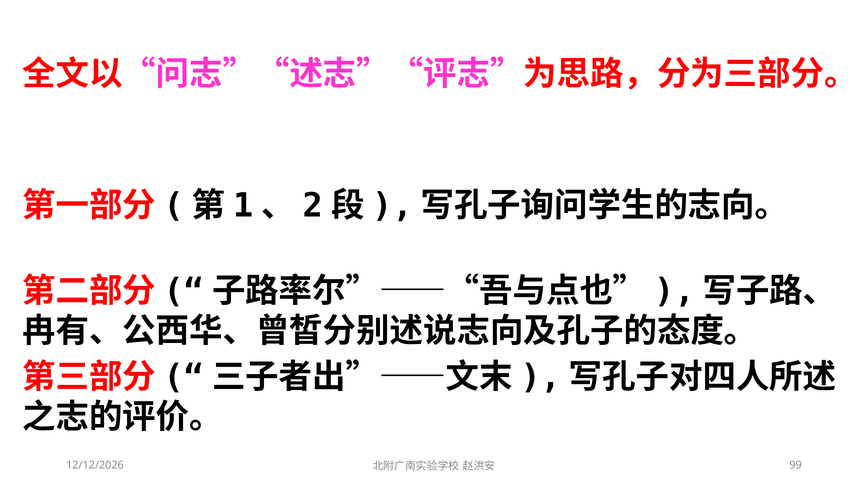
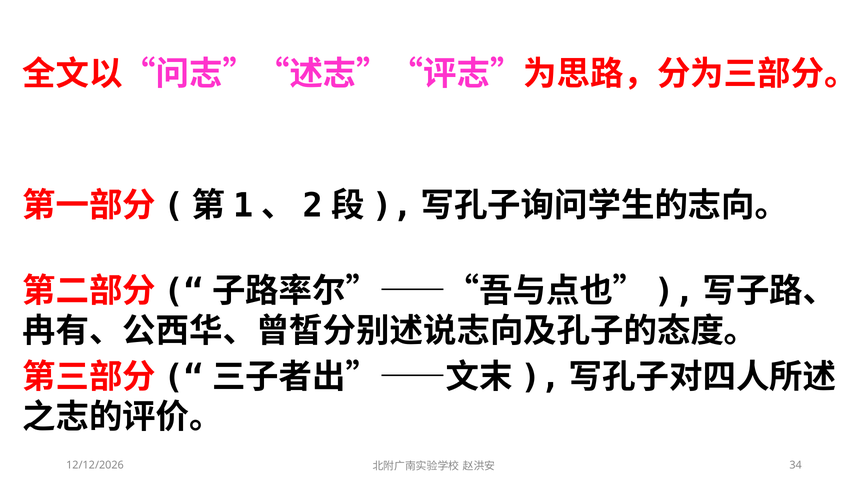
99: 99 -> 34
